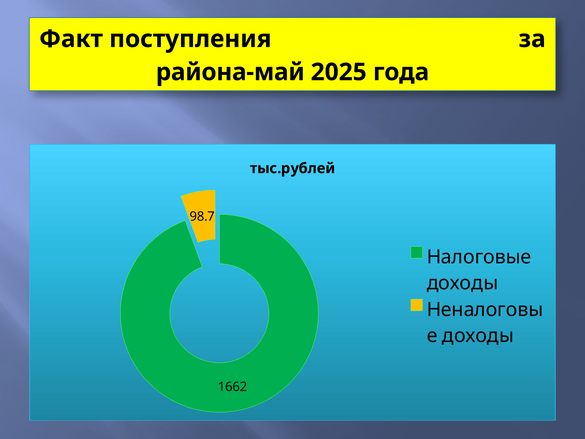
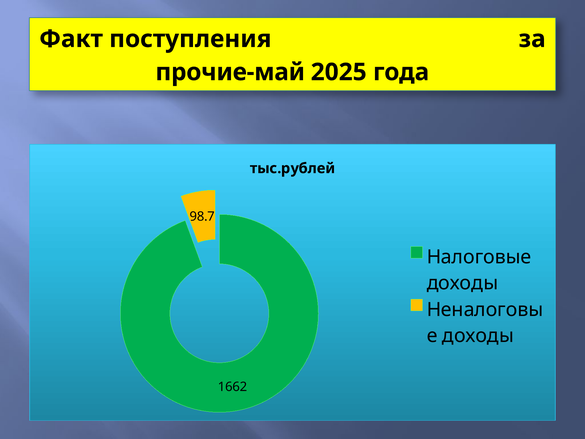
района-май: района-май -> прочие-май
